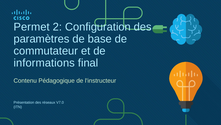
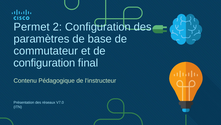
informations at (44, 63): informations -> configuration
